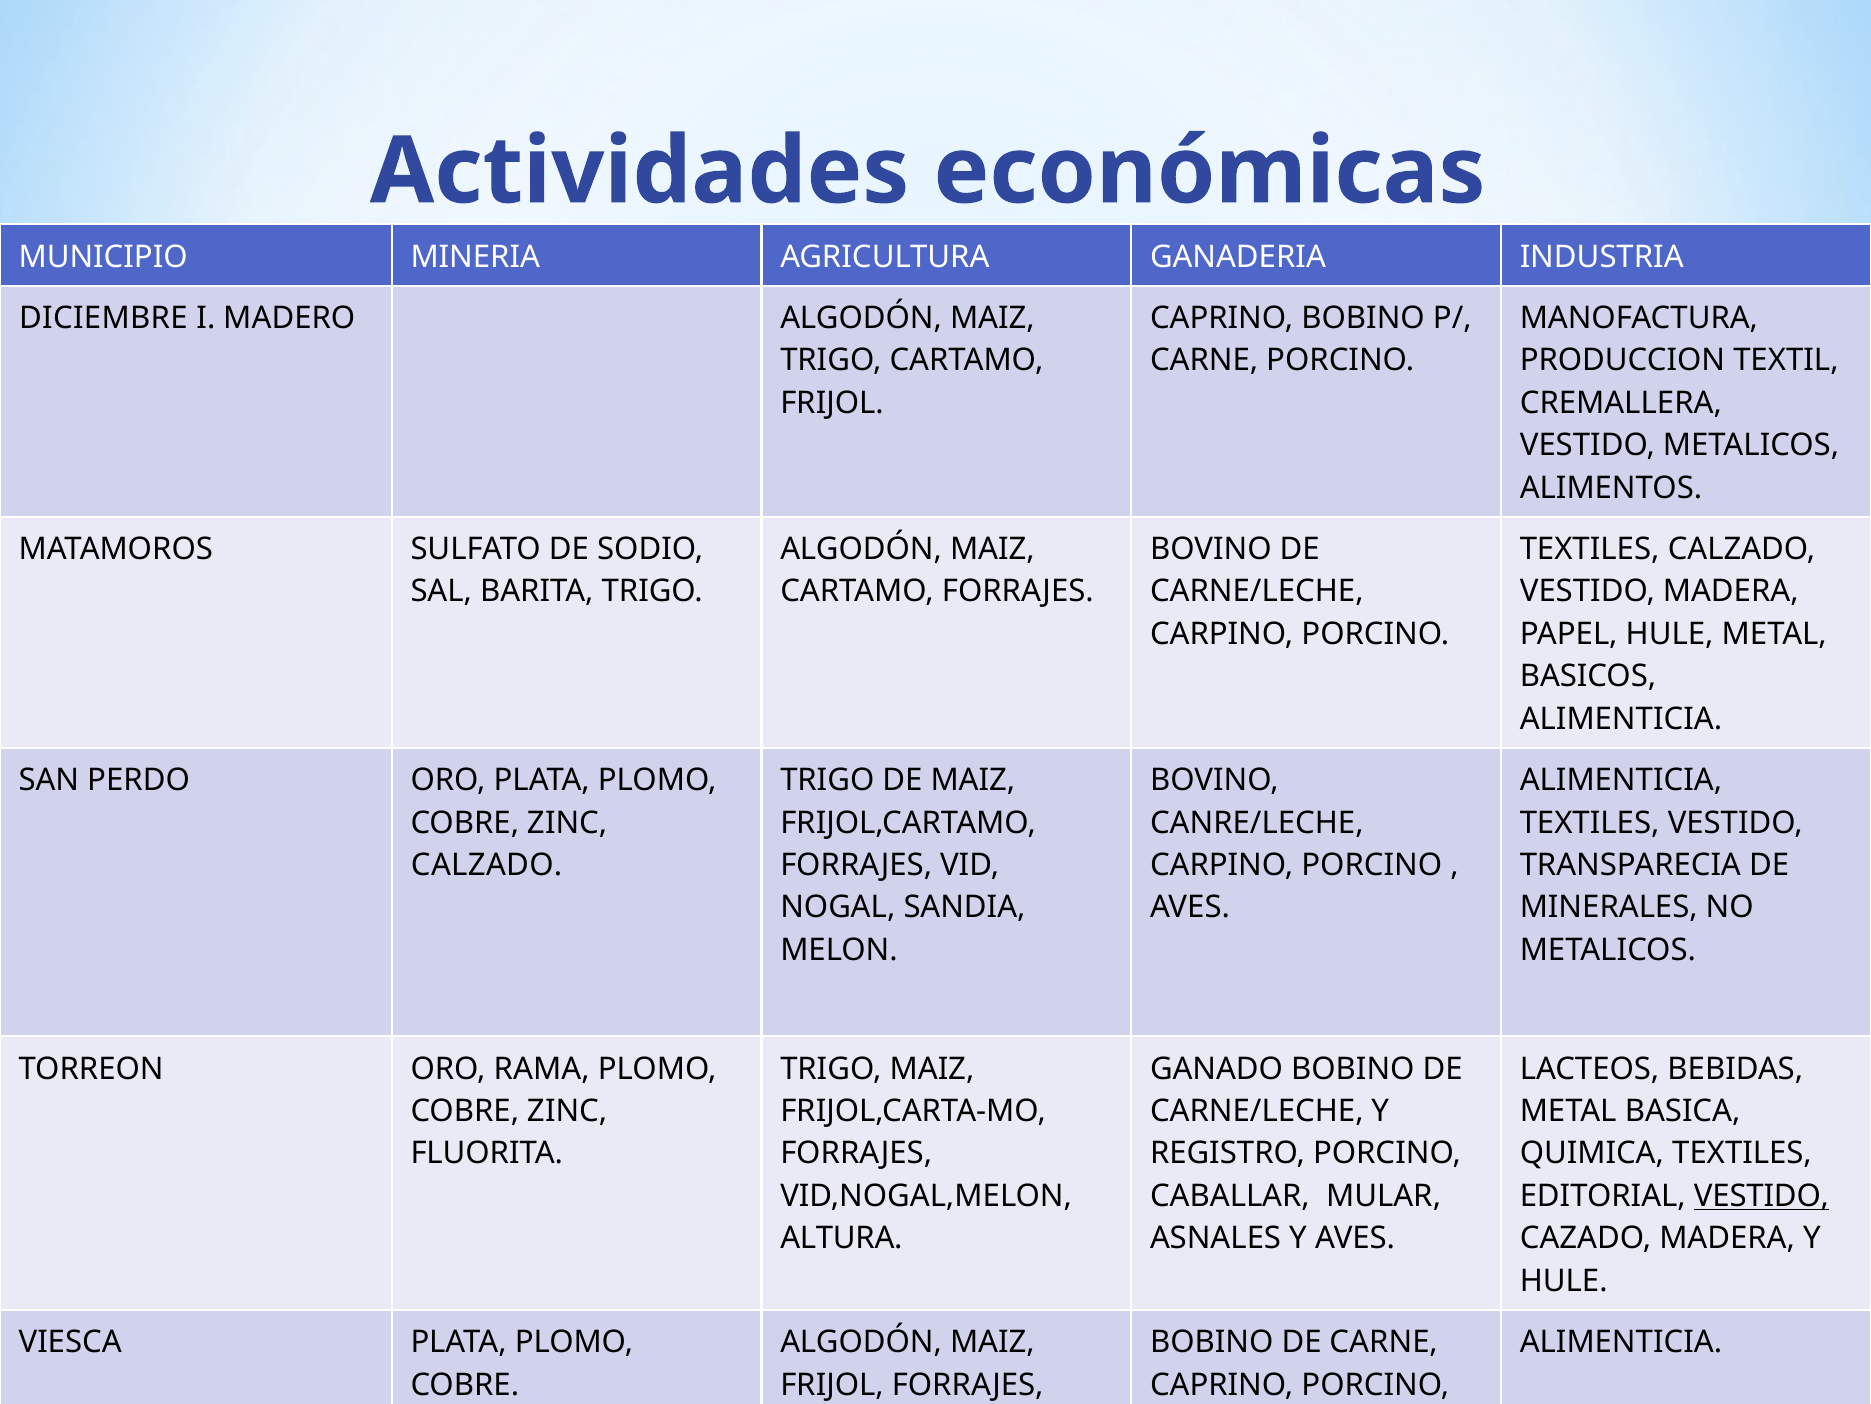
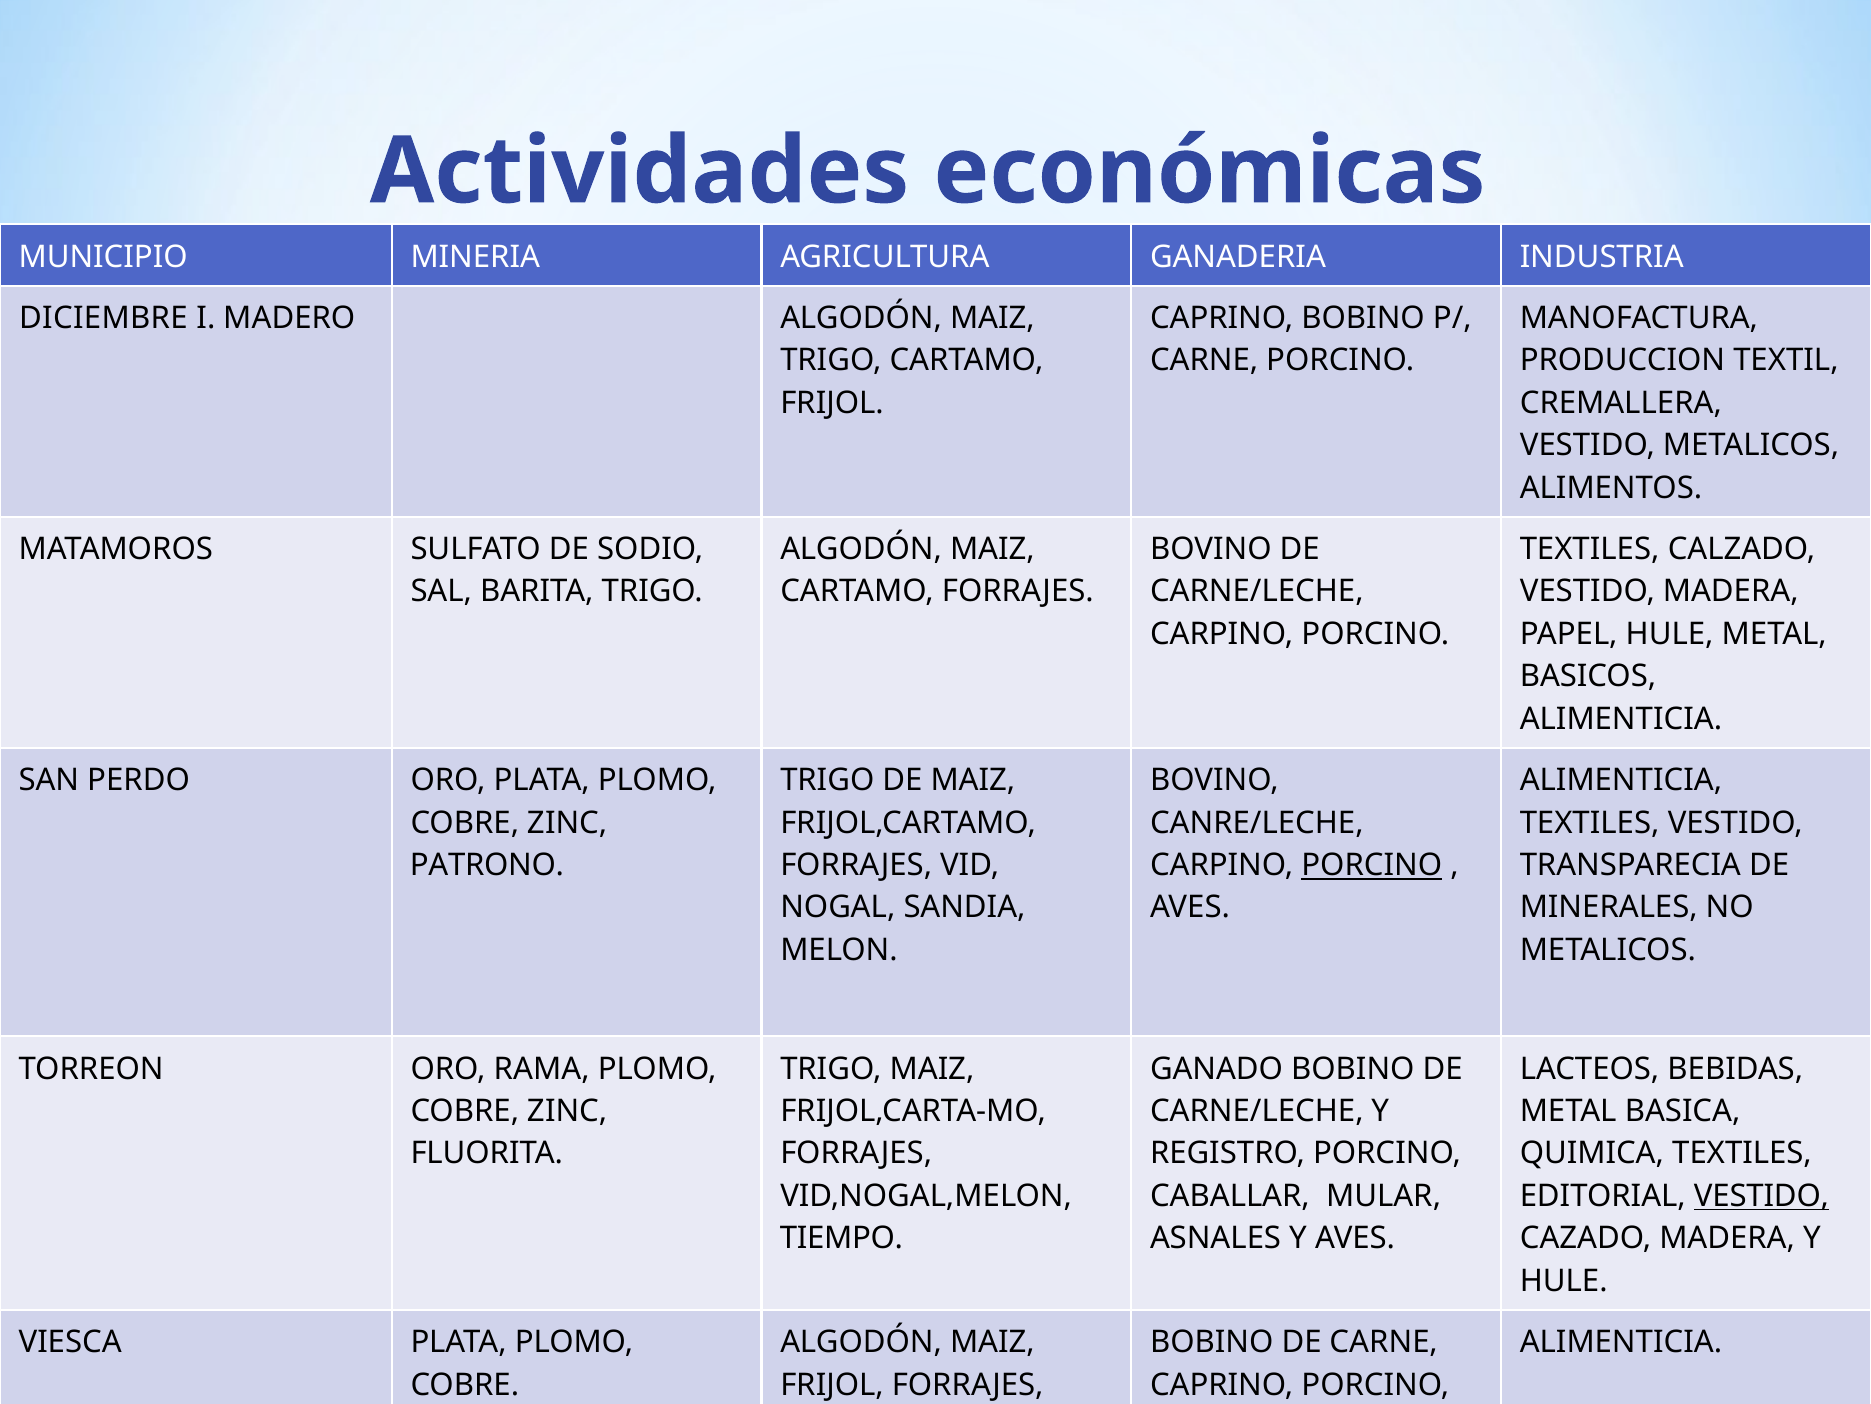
CALZADO at (487, 865): CALZADO -> PATRONO
PORCINO at (1372, 865) underline: none -> present
ALTURA: ALTURA -> TIEMPO
